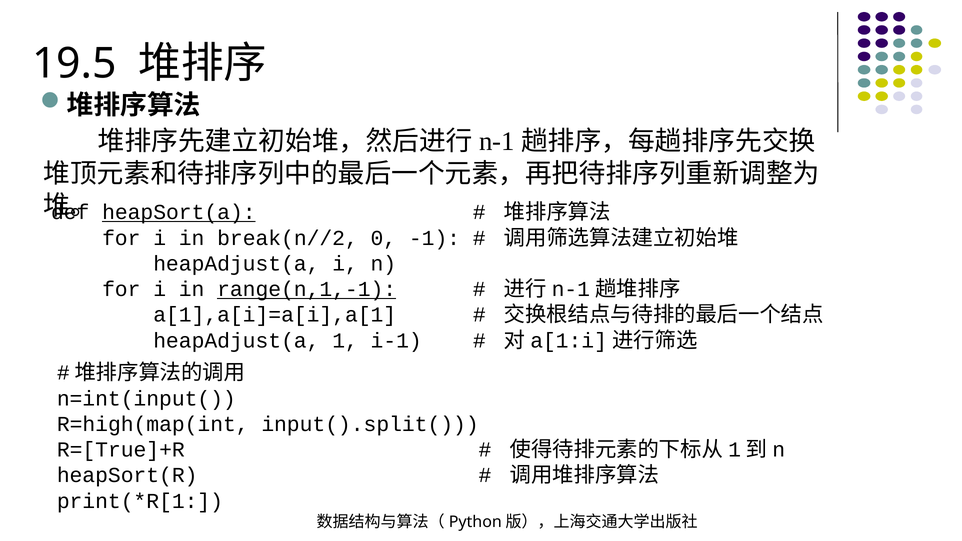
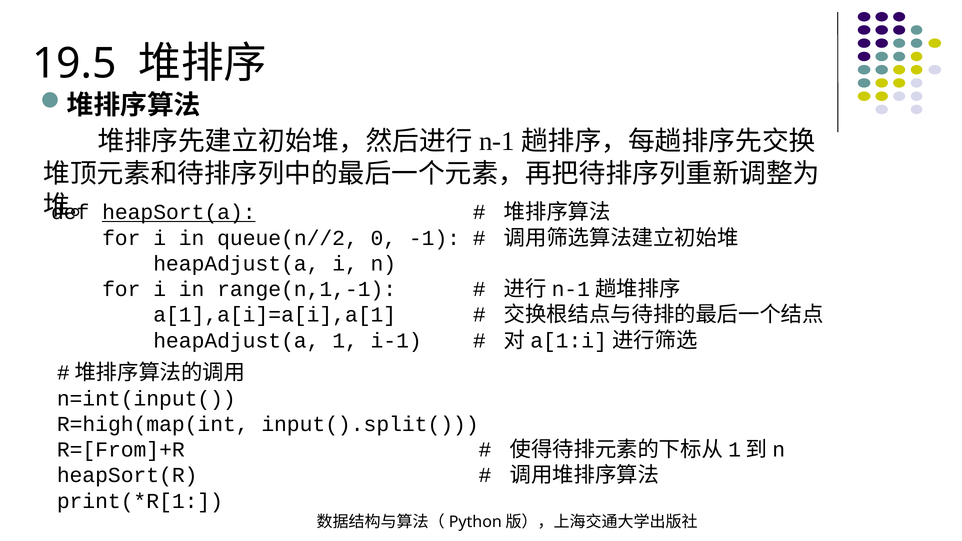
break(n//2: break(n//2 -> queue(n//2
range(n,1,-1 underline: present -> none
R=[True]+R: R=[True]+R -> R=[From]+R
